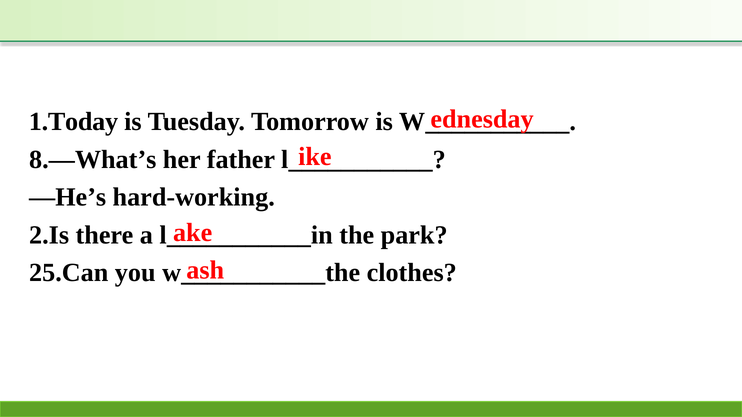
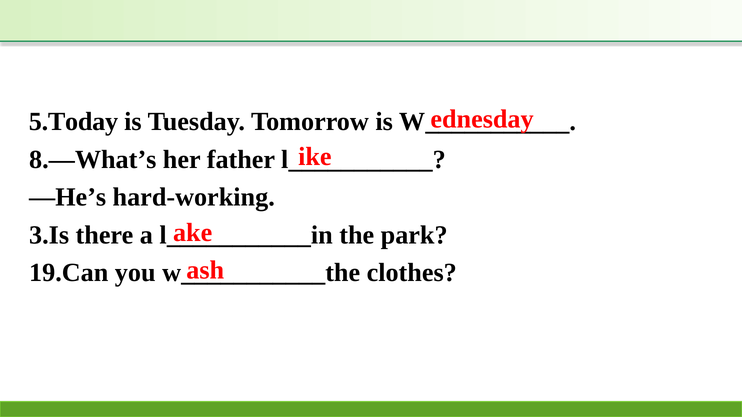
1.Today: 1.Today -> 5.Today
2.Is: 2.Is -> 3.Is
25.Can: 25.Can -> 19.Can
